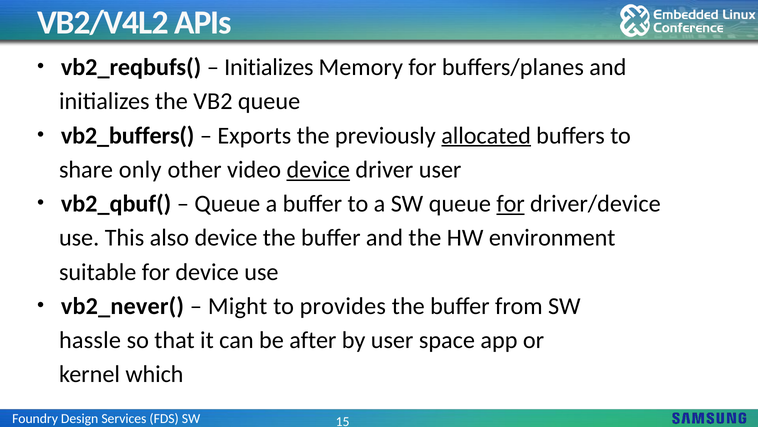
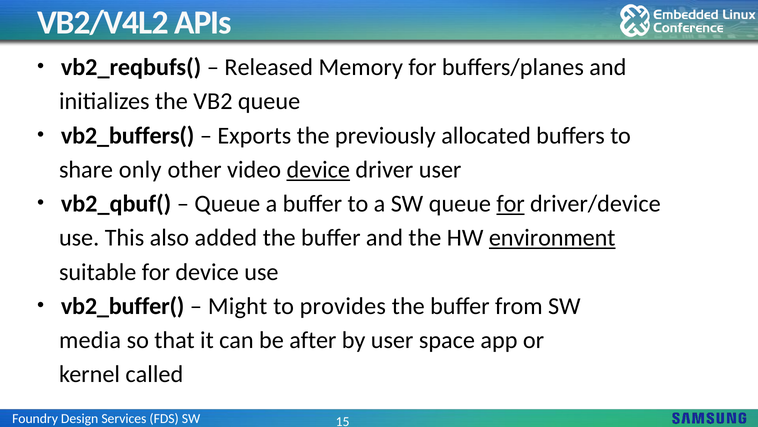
Initializes at (269, 67): Initializes -> Released
allocated underline: present -> none
also device: device -> added
environment underline: none -> present
vb2_never(: vb2_never( -> vb2_buffer(
hassle: hassle -> media
which: which -> called
